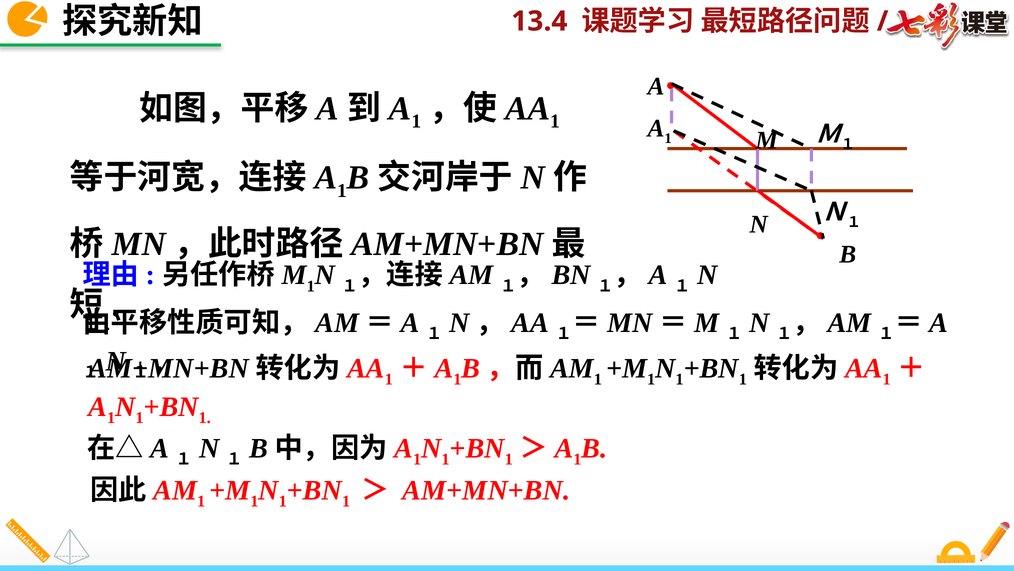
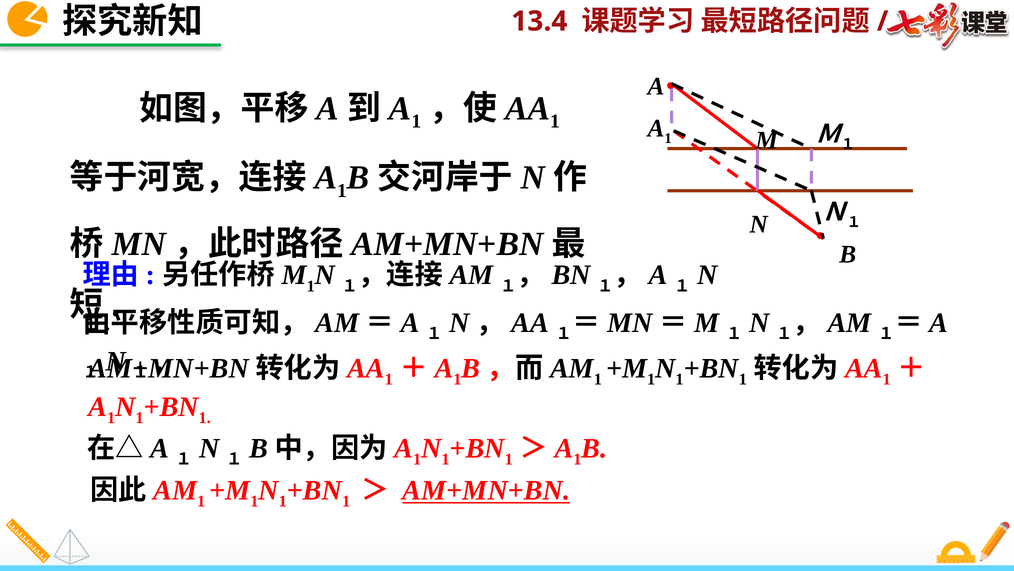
AM+MN+BN underline: none -> present
